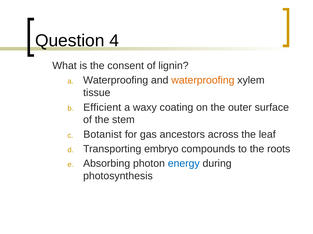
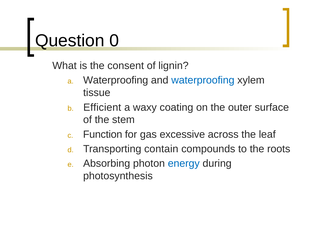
4: 4 -> 0
waterproofing at (203, 81) colour: orange -> blue
Botanist: Botanist -> Function
ancestors: ancestors -> excessive
embryo: embryo -> contain
